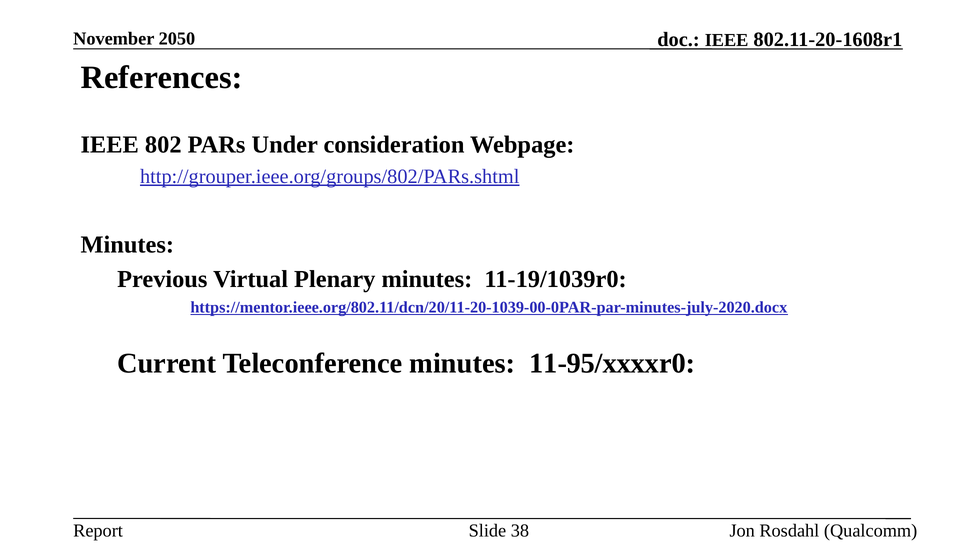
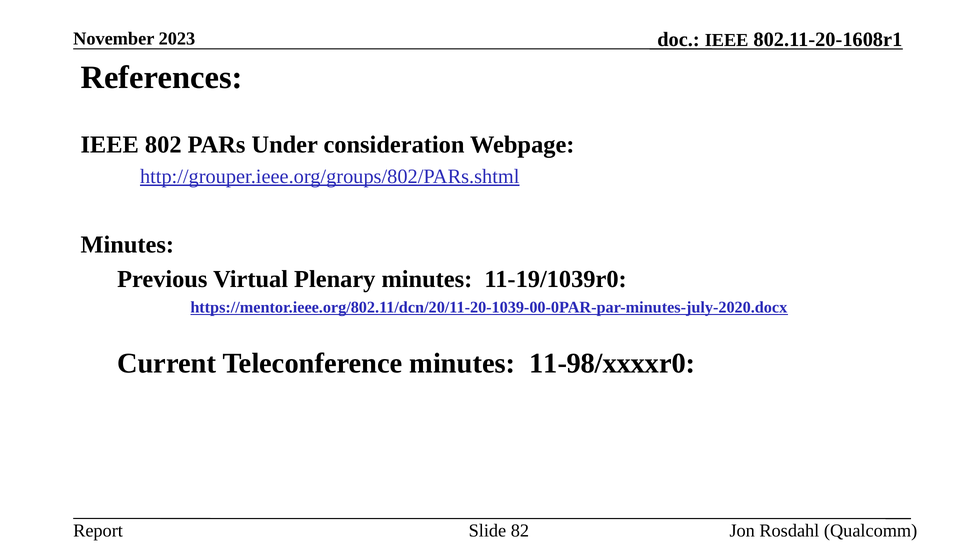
2050: 2050 -> 2023
11-95/xxxxr0: 11-95/xxxxr0 -> 11-98/xxxxr0
38: 38 -> 82
